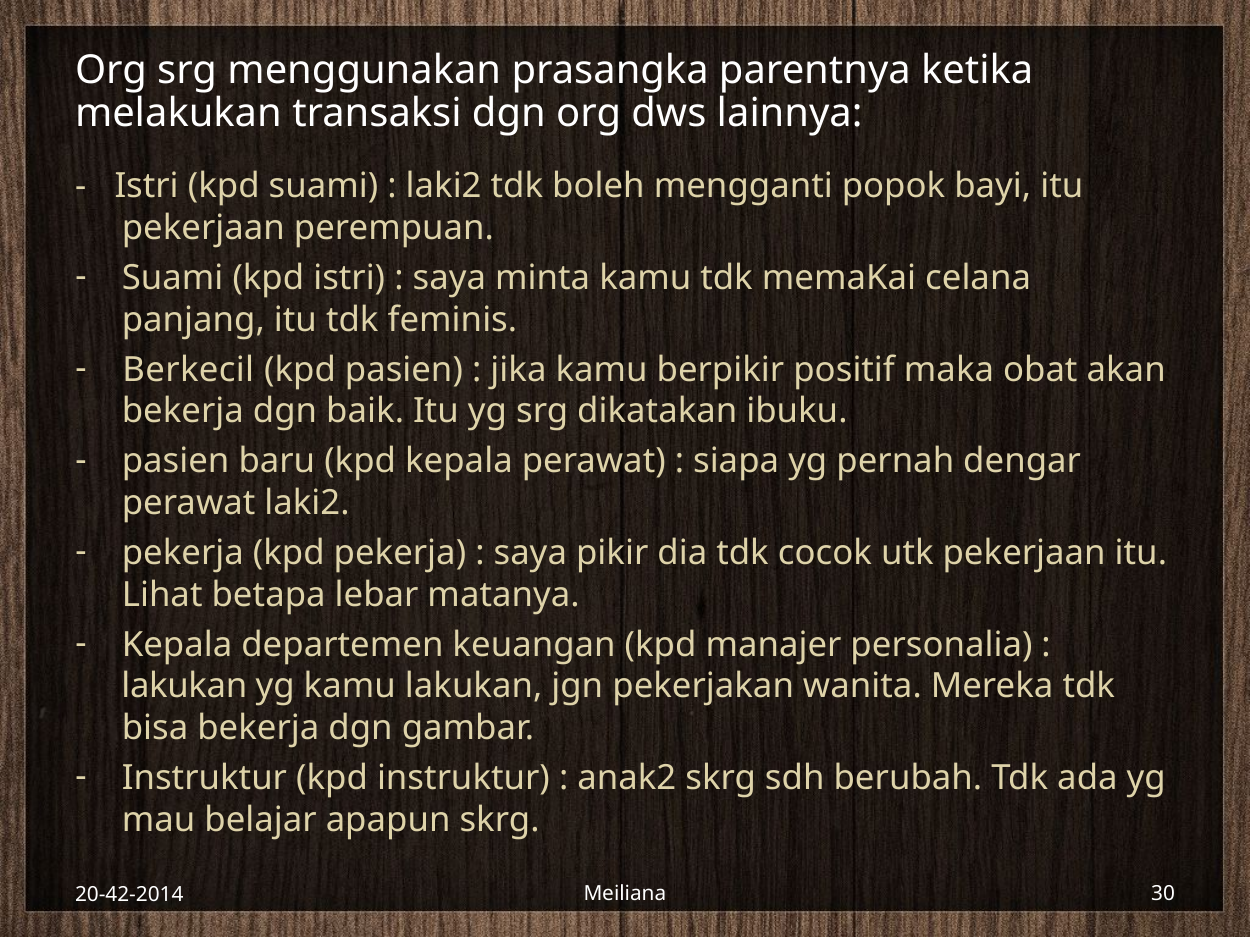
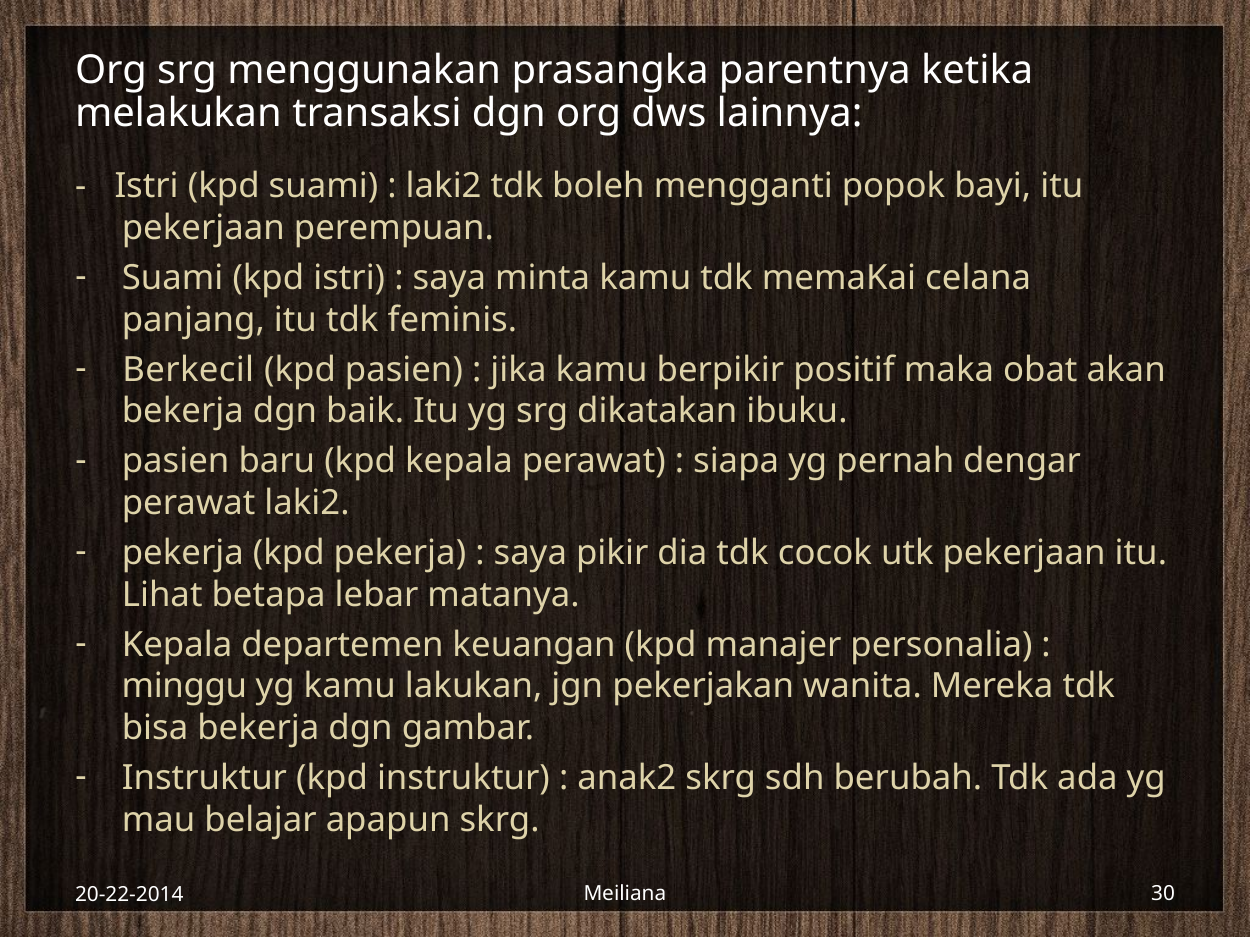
lakukan at (184, 687): lakukan -> minggu
20-42-2014: 20-42-2014 -> 20-22-2014
